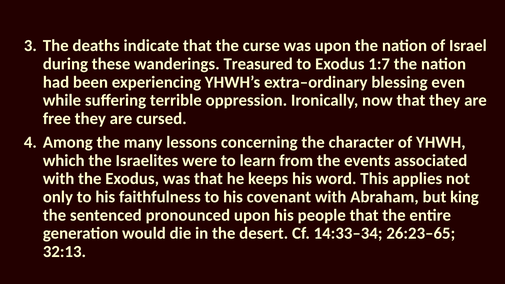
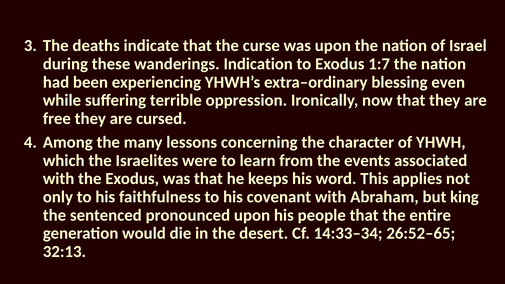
Treasured: Treasured -> Indication
26:23–65: 26:23–65 -> 26:52–65
